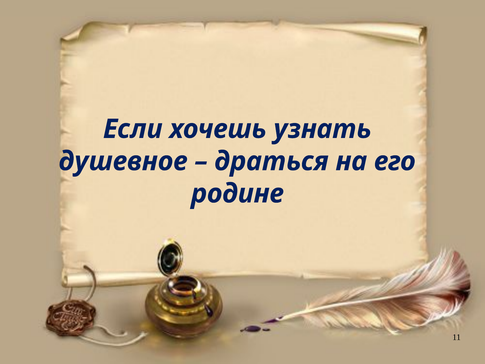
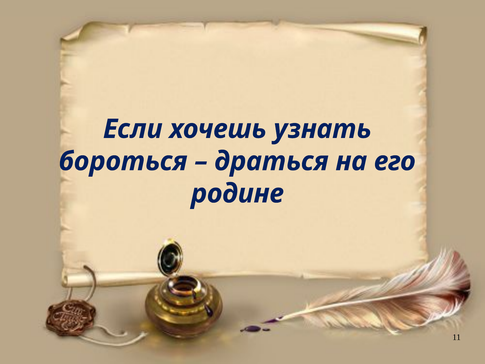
душевное: душевное -> бороться
